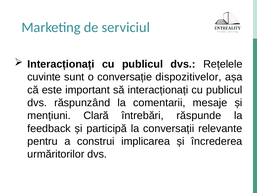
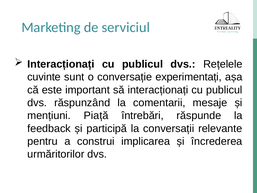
dispozitivelor: dispozitivelor -> experimentați
Clară: Clară -> Piață
